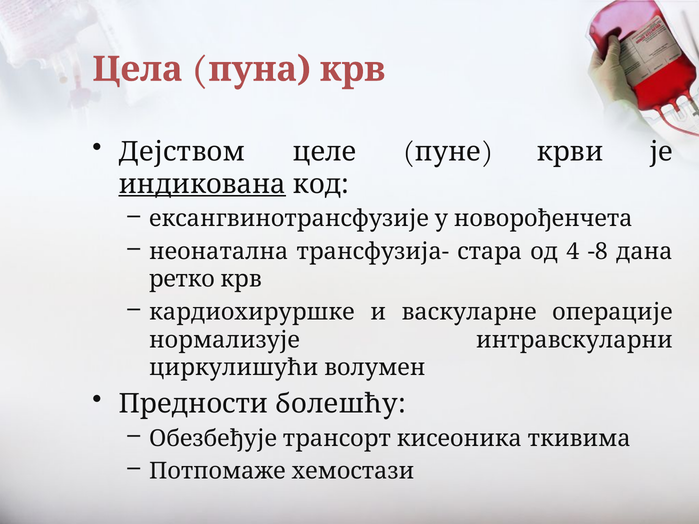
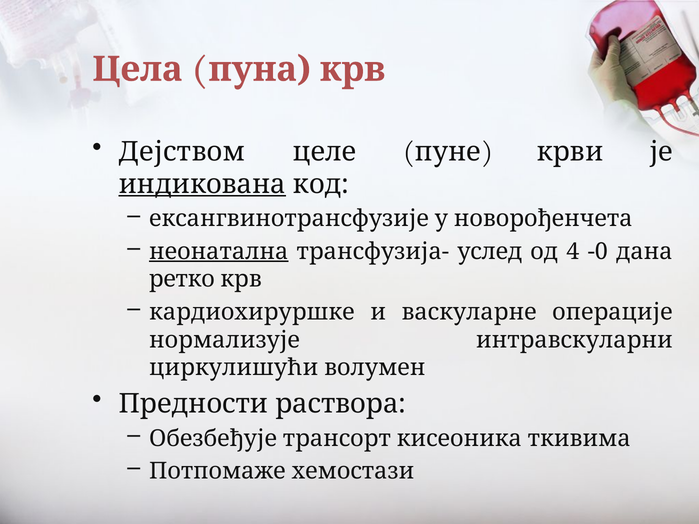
неонатална underline: none -> present
стара: стара -> услед
-8: -8 -> -0
болешћу: болешћу -> раствора
